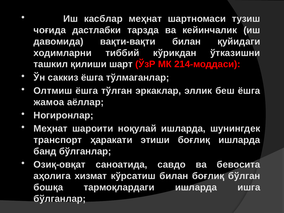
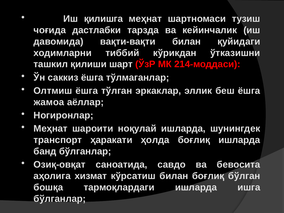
касблар: касблар -> қилишга
этиши: этиши -> ҳолда
